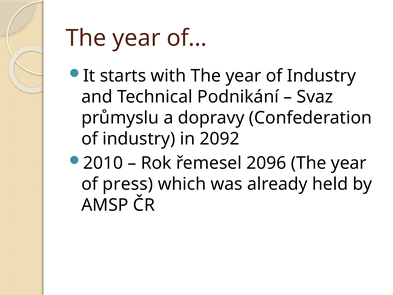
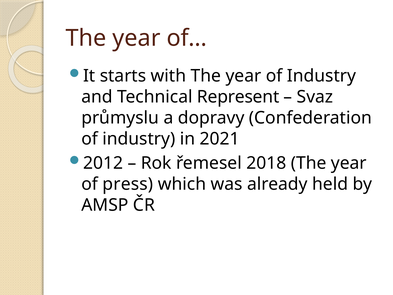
Podnikání: Podnikání -> Represent
2092: 2092 -> 2021
2010: 2010 -> 2012
2096: 2096 -> 2018
